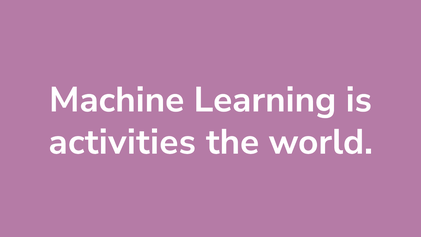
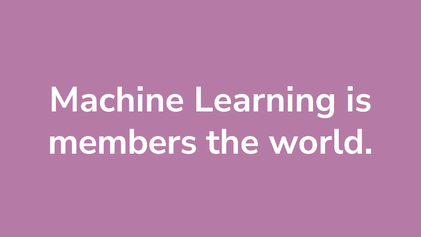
activities: activities -> members
